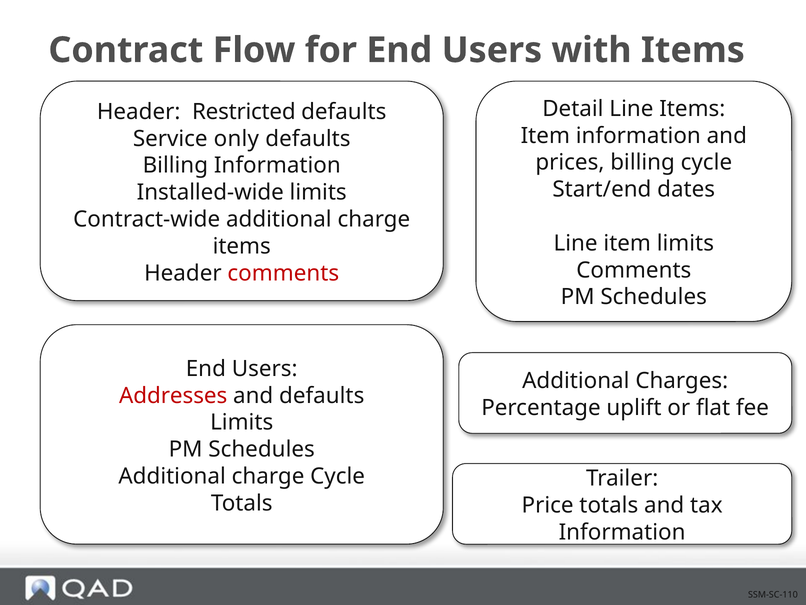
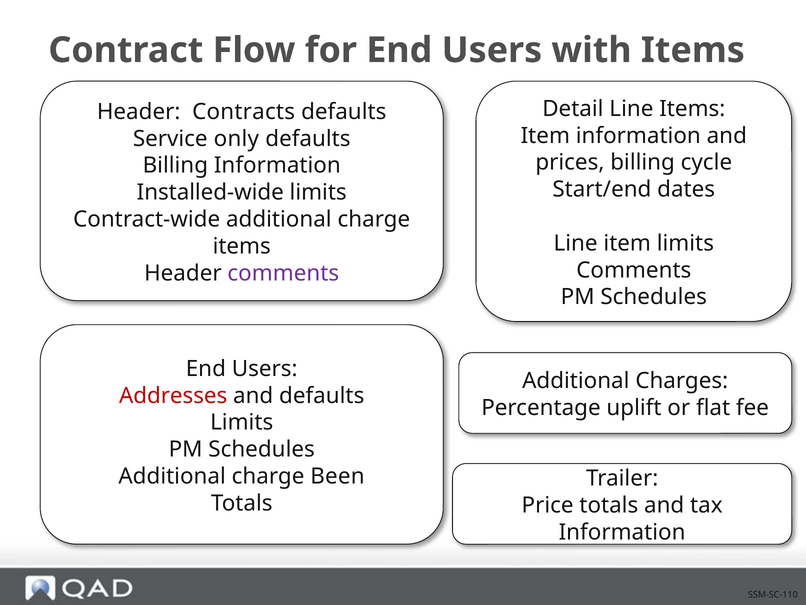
Restricted: Restricted -> Contracts
comments at (283, 273) colour: red -> purple
charge Cycle: Cycle -> Been
